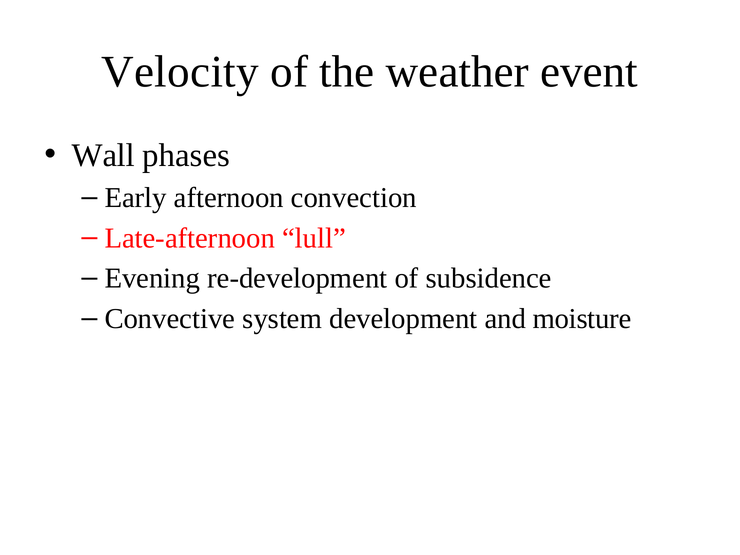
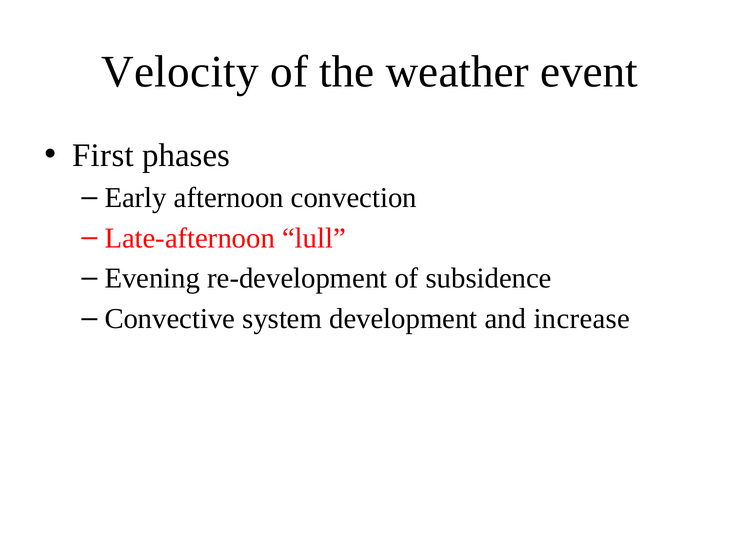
Wall: Wall -> First
moisture: moisture -> increase
